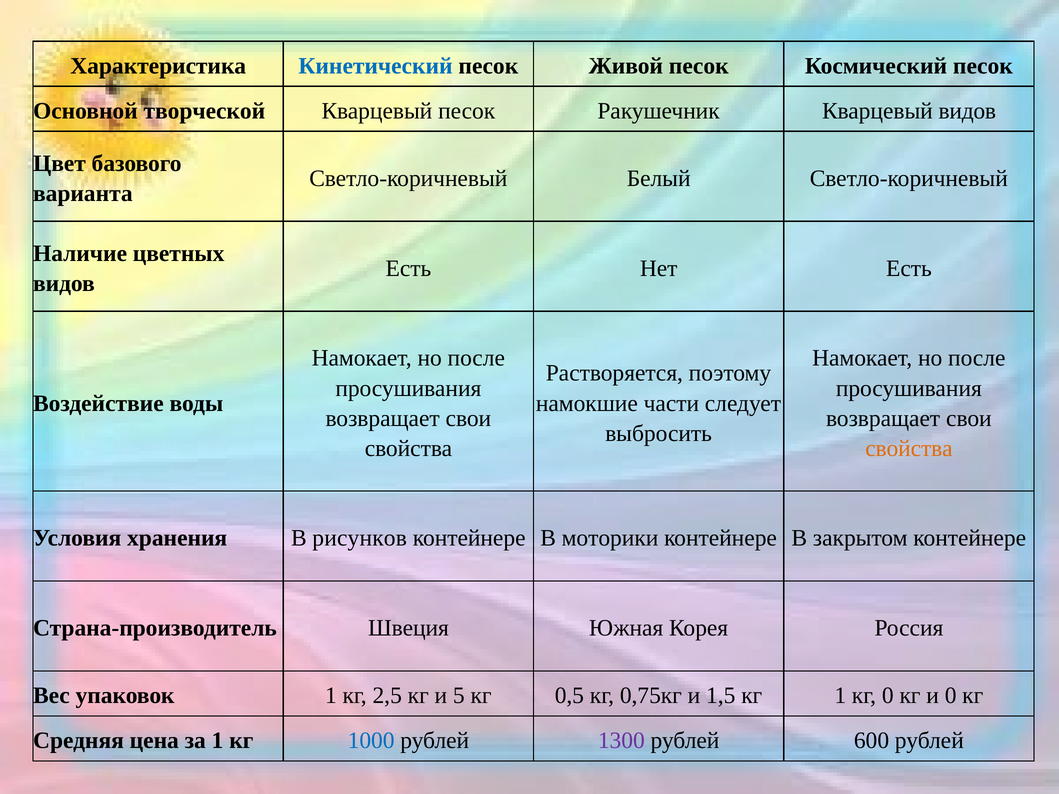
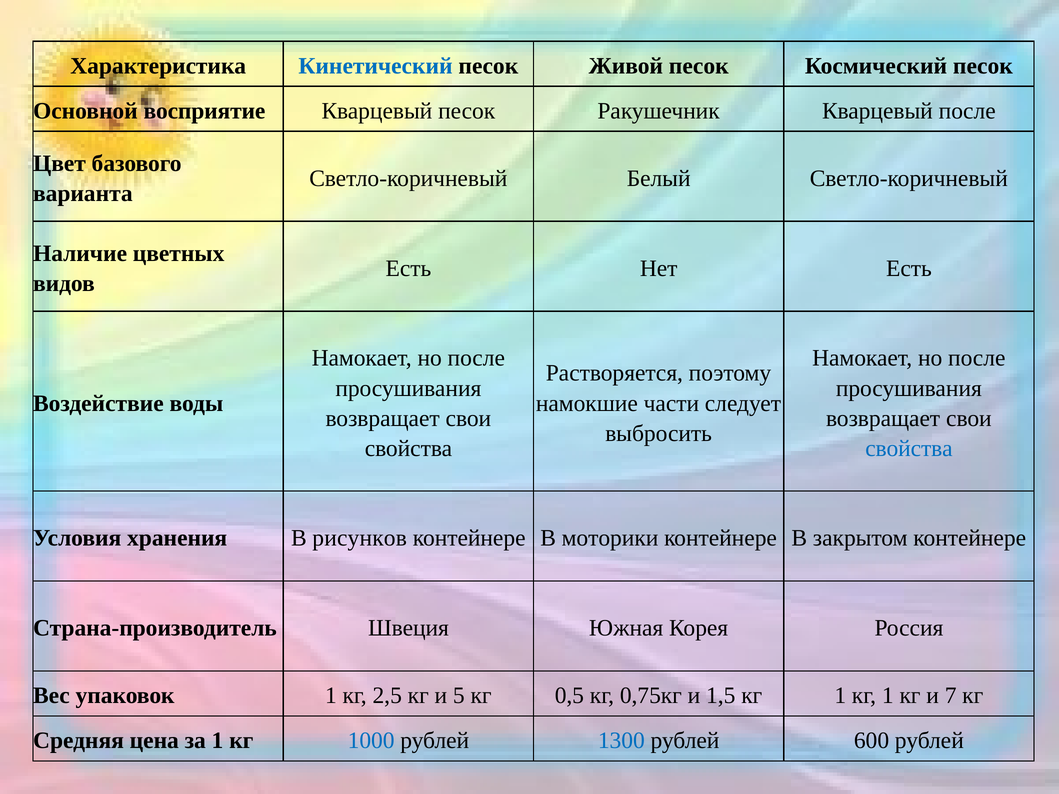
творческой: творческой -> восприятие
Кварцевый видов: видов -> после
свойства at (909, 448) colour: orange -> blue
1 кг 0: 0 -> 1
и 0: 0 -> 7
1300 colour: purple -> blue
